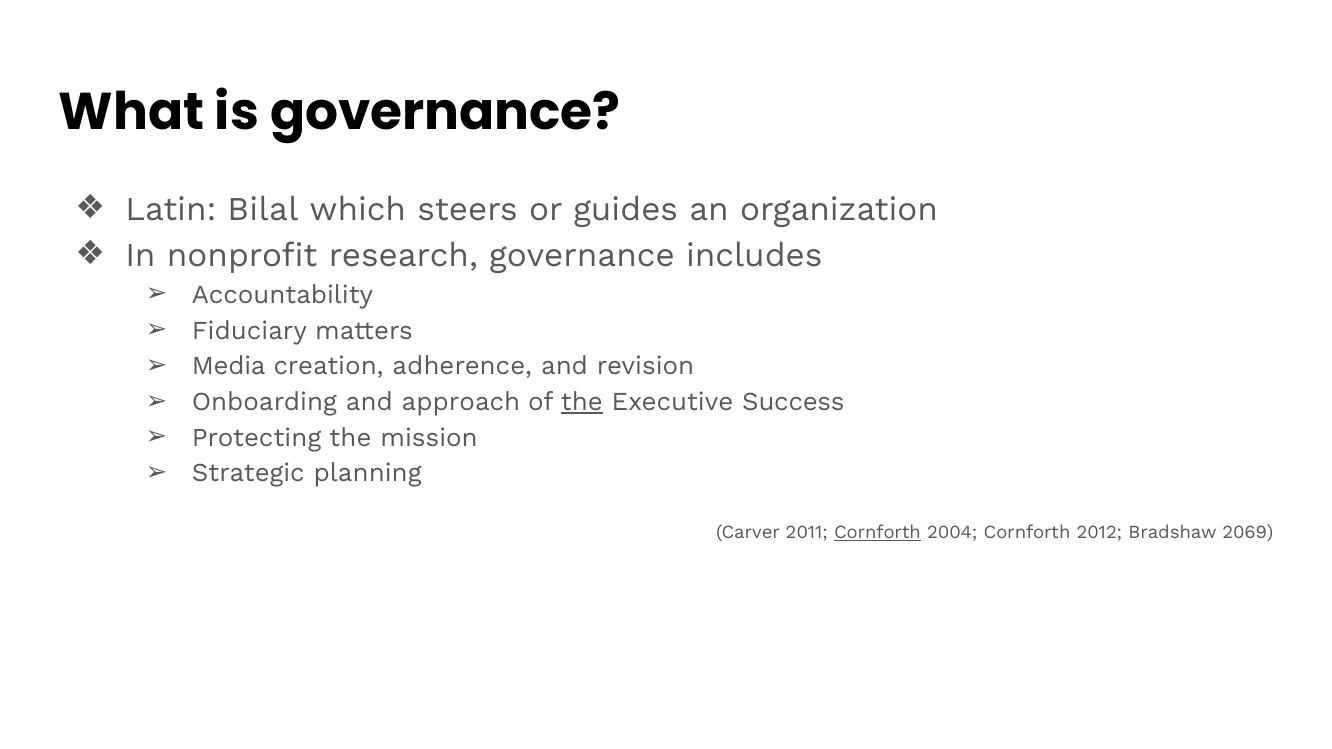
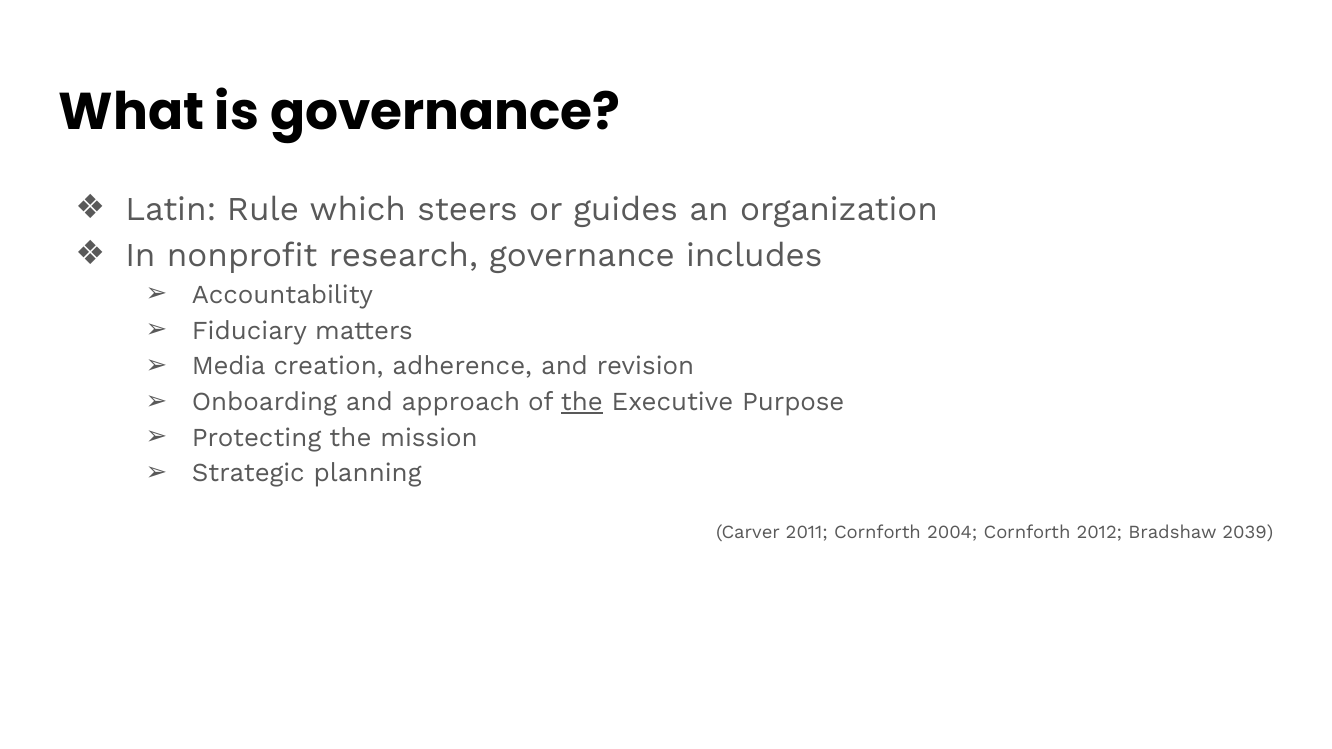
Bilal: Bilal -> Rule
Success: Success -> Purpose
Cornforth at (878, 533) underline: present -> none
2069: 2069 -> 2039
